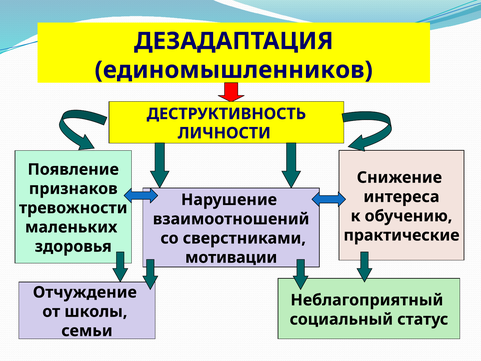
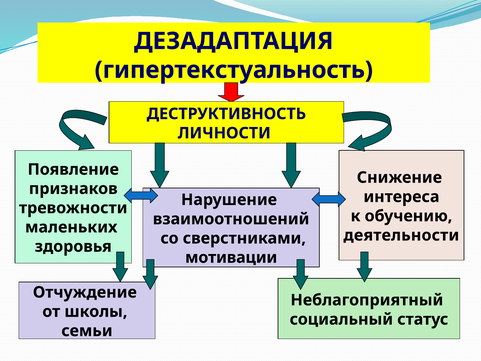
единомышленников: единомышленников -> гипертекстуальность
практические: практические -> деятельности
